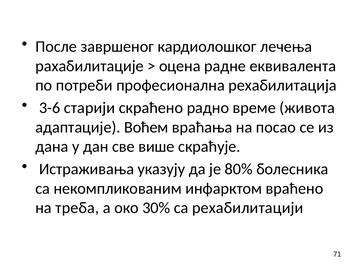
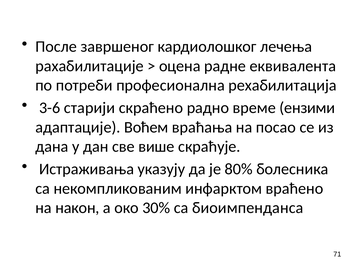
живота: живота -> ензими
треба: треба -> након
рехабилитацији: рехабилитацији -> биоимпенданса
